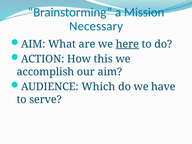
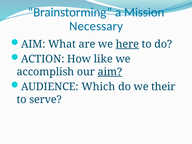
this: this -> like
aim at (110, 72) underline: none -> present
have: have -> their
